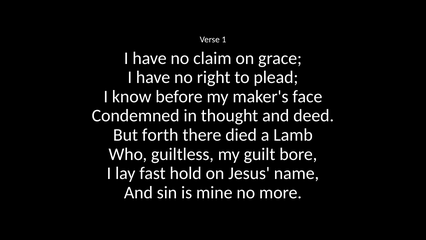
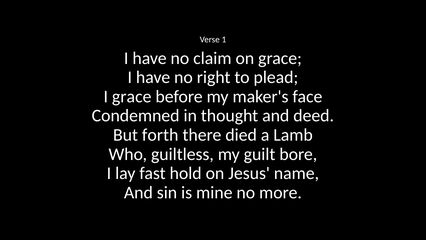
I know: know -> grace
